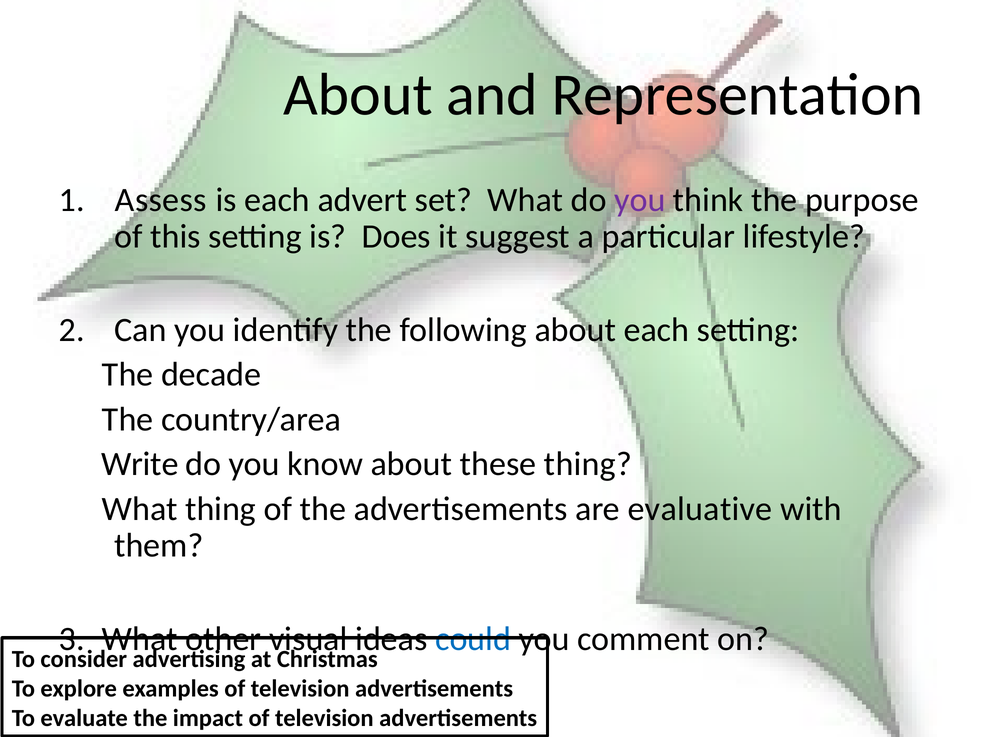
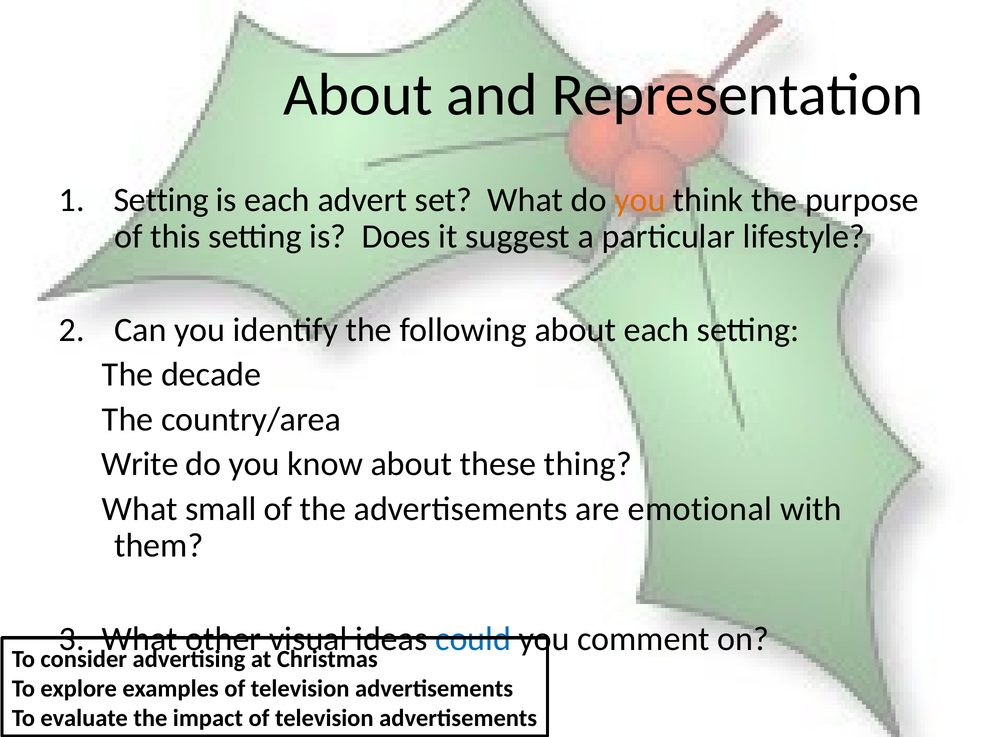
Assess at (161, 200): Assess -> Setting
you at (640, 200) colour: purple -> orange
What thing: thing -> small
evaluative: evaluative -> emotional
